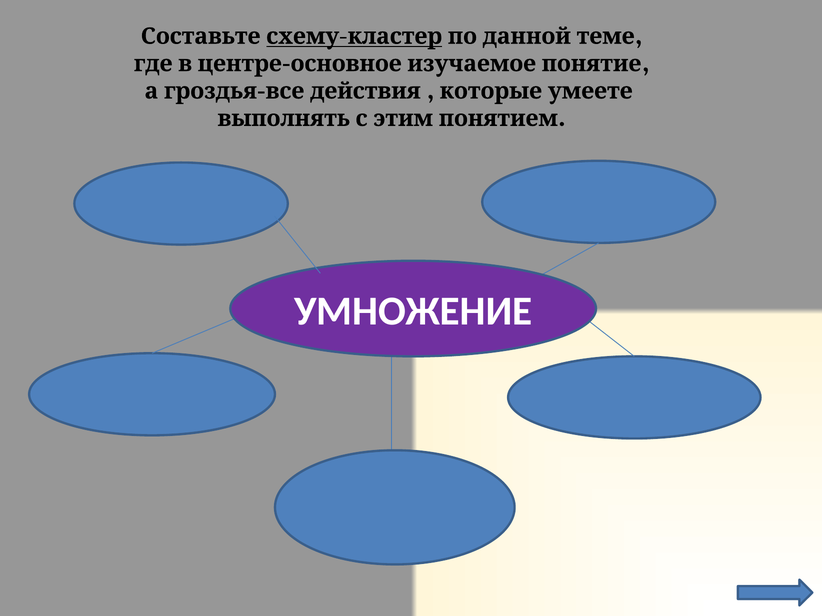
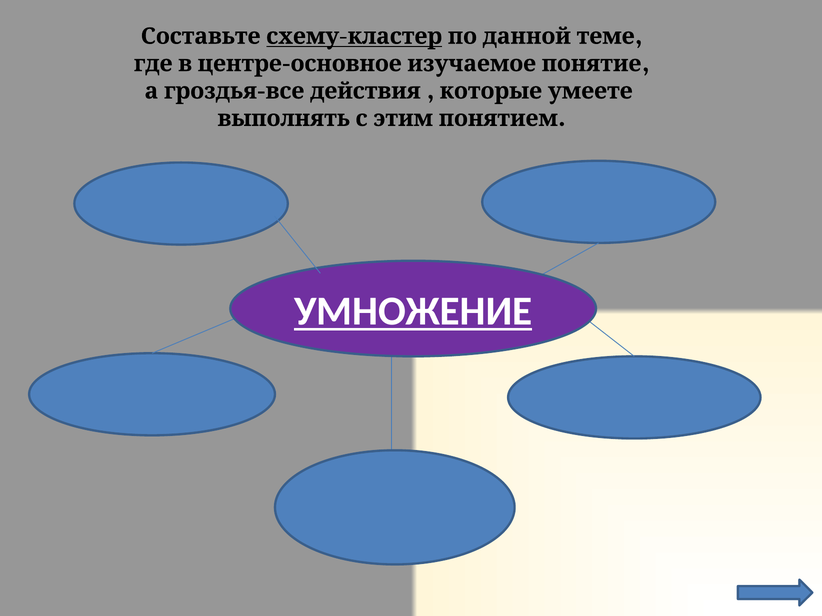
УМНОЖЕНИЕ underline: none -> present
